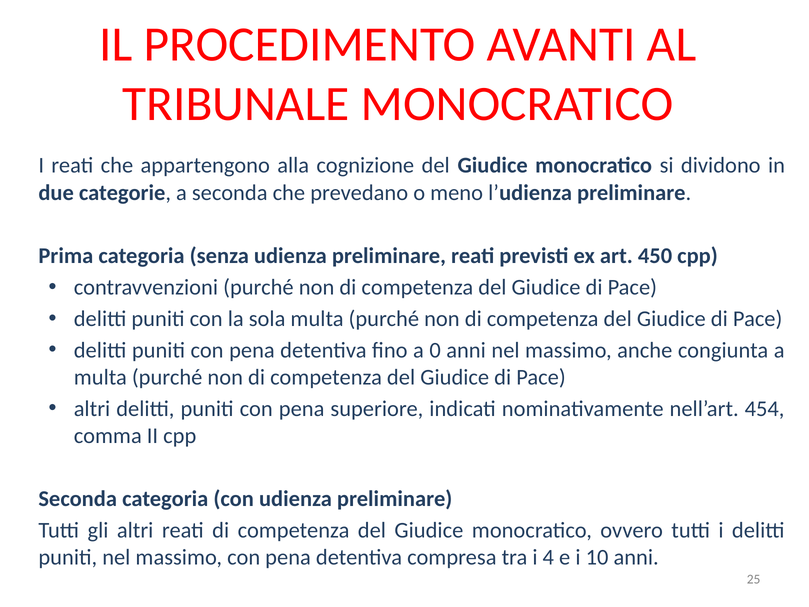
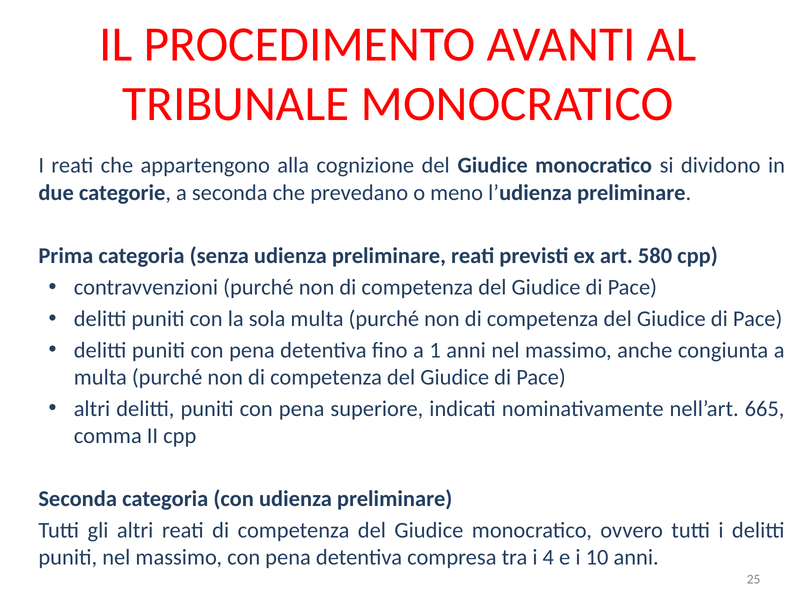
450: 450 -> 580
0: 0 -> 1
454: 454 -> 665
